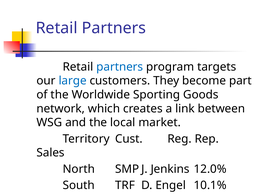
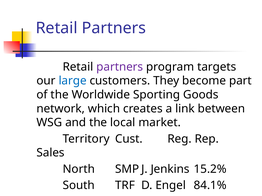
partners at (120, 67) colour: blue -> purple
12.0%: 12.0% -> 15.2%
10.1%: 10.1% -> 84.1%
